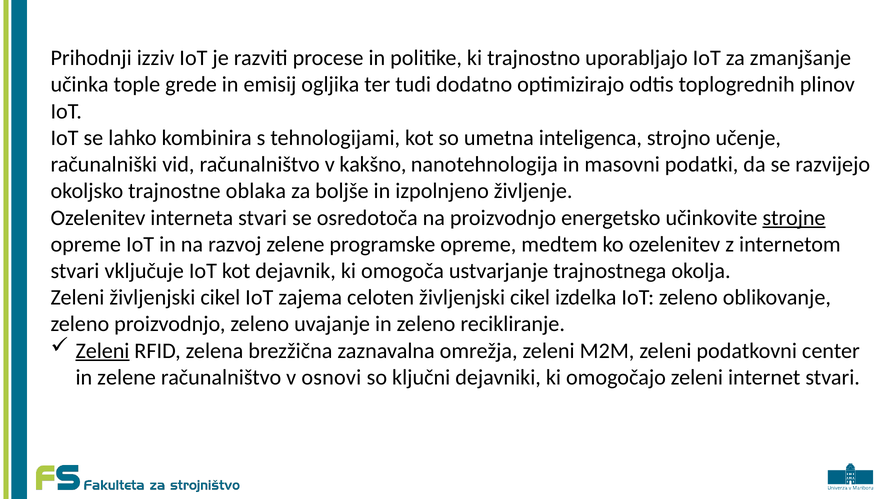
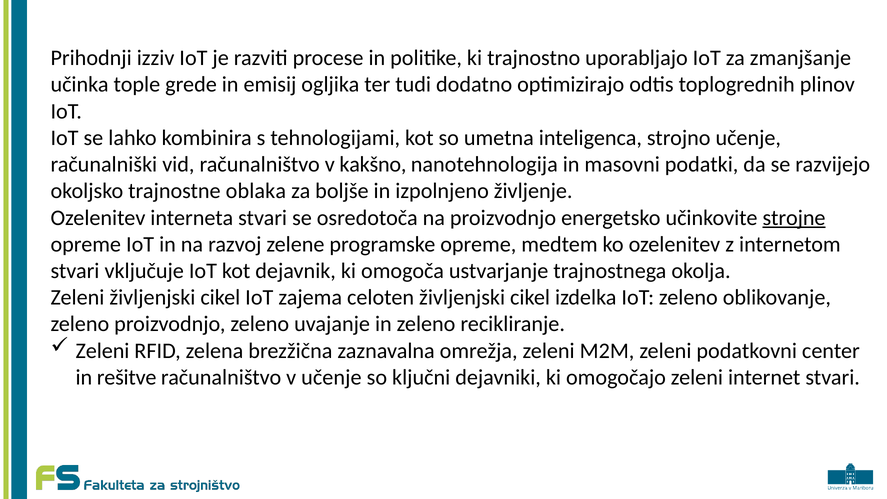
Zeleni at (102, 351) underline: present -> none
in zelene: zelene -> rešitve
v osnovi: osnovi -> učenje
